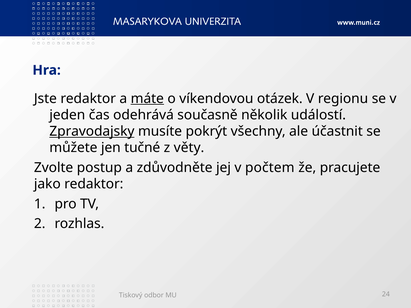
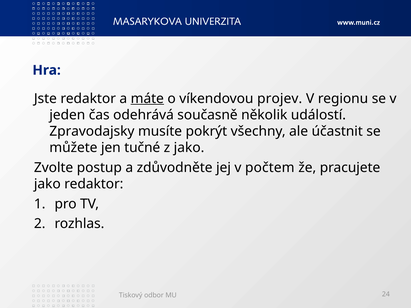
otázek: otázek -> projev
Zpravodajsky underline: present -> none
z věty: věty -> jako
